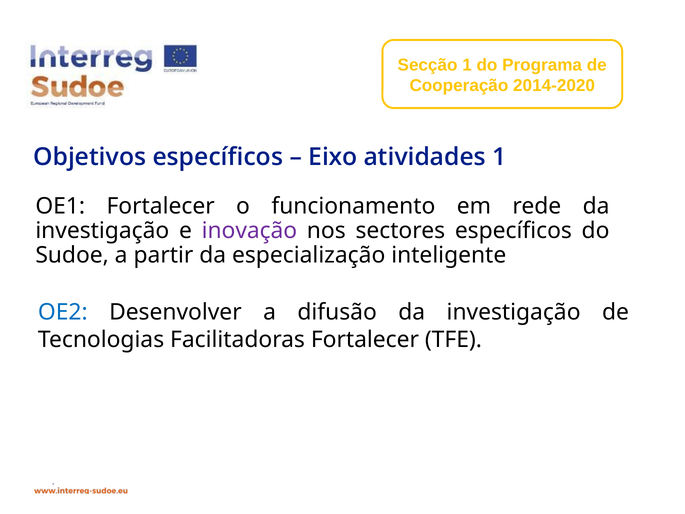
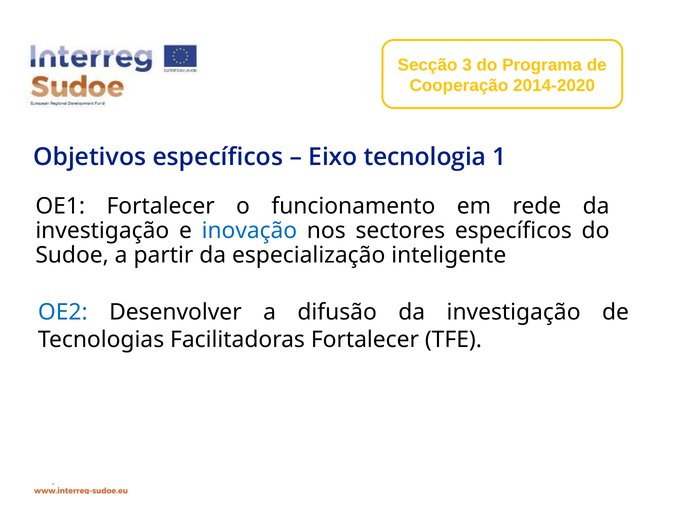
Secção 1: 1 -> 3
atividades: atividades -> tecnologia
inovação colour: purple -> blue
